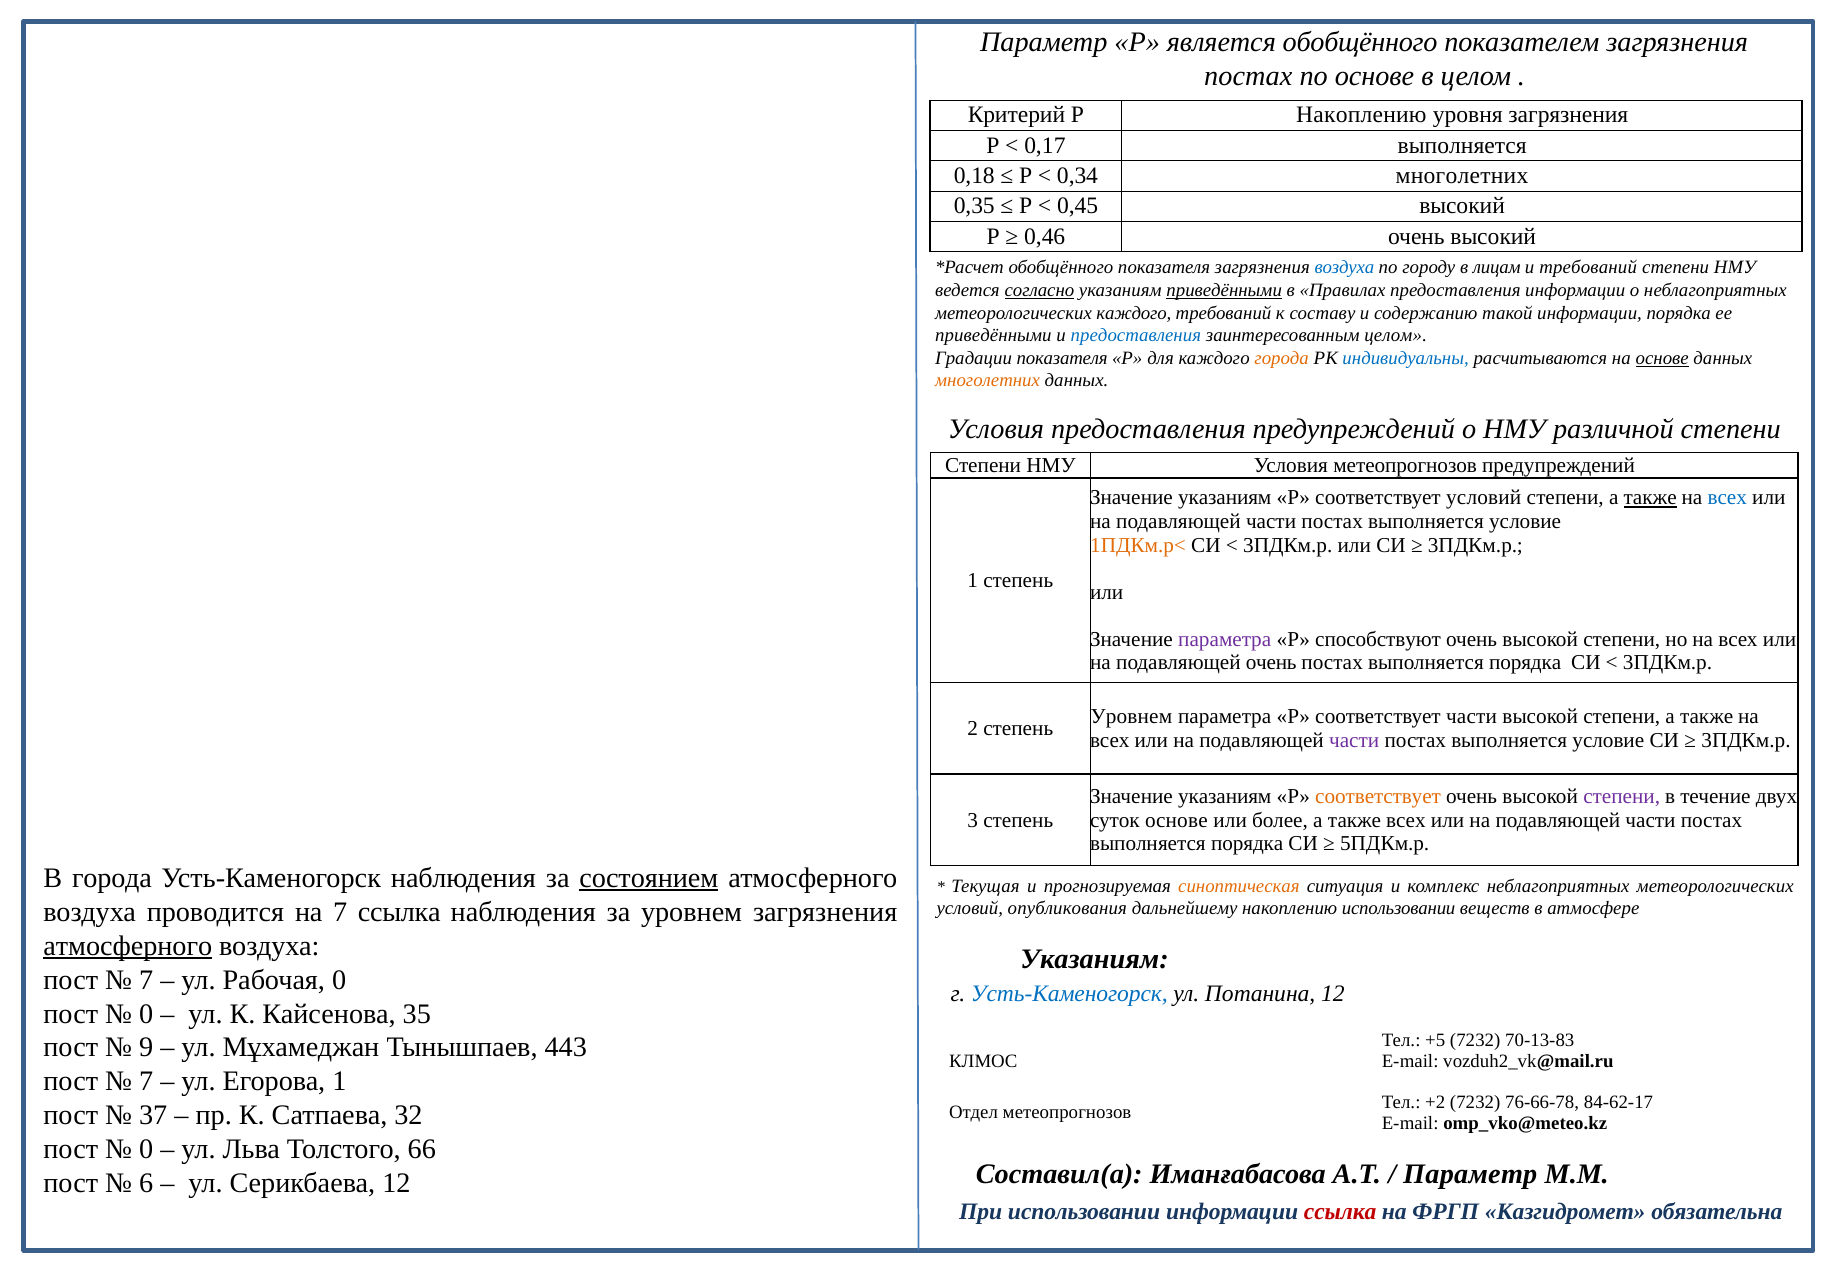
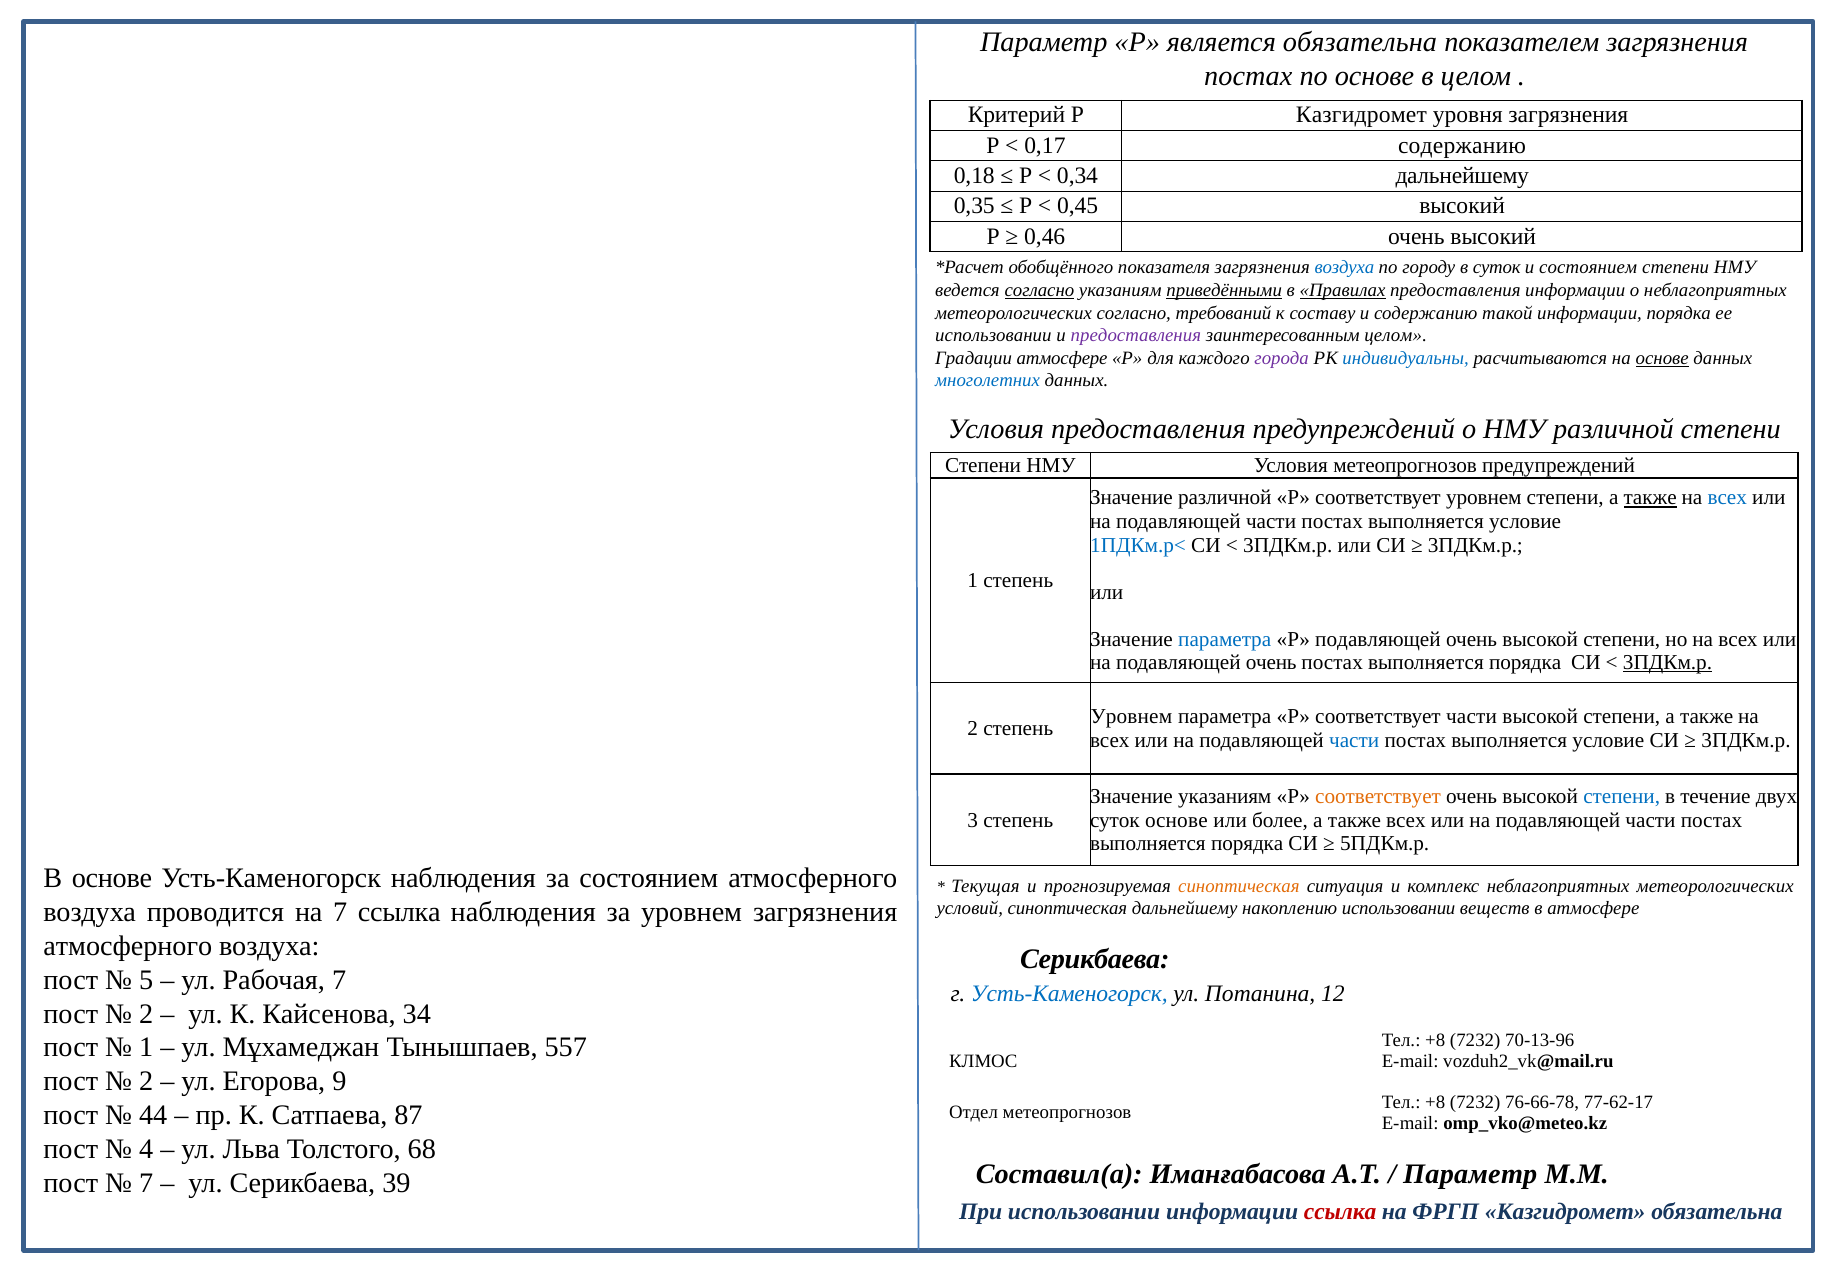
является обобщённого: обобщённого -> обязательна
Р Накоплению: Накоплению -> Казгидромет
0,17 выполняется: выполняется -> содержанию
0,34 многолетних: многолетних -> дальнейшему
в лицам: лицам -> суток
и требований: требований -> состоянием
Правилах underline: none -> present
метеорологических каждого: каждого -> согласно
приведёнными at (993, 335): приведёнными -> использовании
предоставления at (1136, 335) colour: blue -> purple
Градации показателя: показателя -> атмосфере
города at (1282, 358) colour: orange -> purple
многолетних at (988, 381) colour: orange -> blue
указаниям at (1225, 498): указаниям -> различной
соответствует условий: условий -> уровнем
1ПДКм.р< colour: orange -> blue
параметра at (1225, 639) colour: purple -> blue
Р способствуют: способствуют -> подавляющей
3ПДКм.р at (1668, 662) underline: none -> present
части at (1354, 740) colour: purple -> blue
степени at (1622, 797) colour: purple -> blue
В города: города -> основе
состоянием at (649, 878) underline: present -> none
условий опубликования: опубликования -> синоптическая
атмосферного at (128, 946) underline: present -> none
Указаниям at (1095, 959): Указаниям -> Серикбаева
7 at (146, 980): 7 -> 5
Рабочая 0: 0 -> 7
0 at (146, 1013): 0 -> 2
35: 35 -> 34
+5 at (1435, 1040): +5 -> +8
70-13-83: 70-13-83 -> 70-13-96
9 at (146, 1047): 9 -> 1
443: 443 -> 557
7 at (146, 1081): 7 -> 2
Егорова 1: 1 -> 9
+2 at (1435, 1102): +2 -> +8
84-62-17: 84-62-17 -> 77-62-17
37: 37 -> 44
32: 32 -> 87
0 at (146, 1149): 0 -> 4
66: 66 -> 68
6 at (146, 1183): 6 -> 7
Серикбаева 12: 12 -> 39
